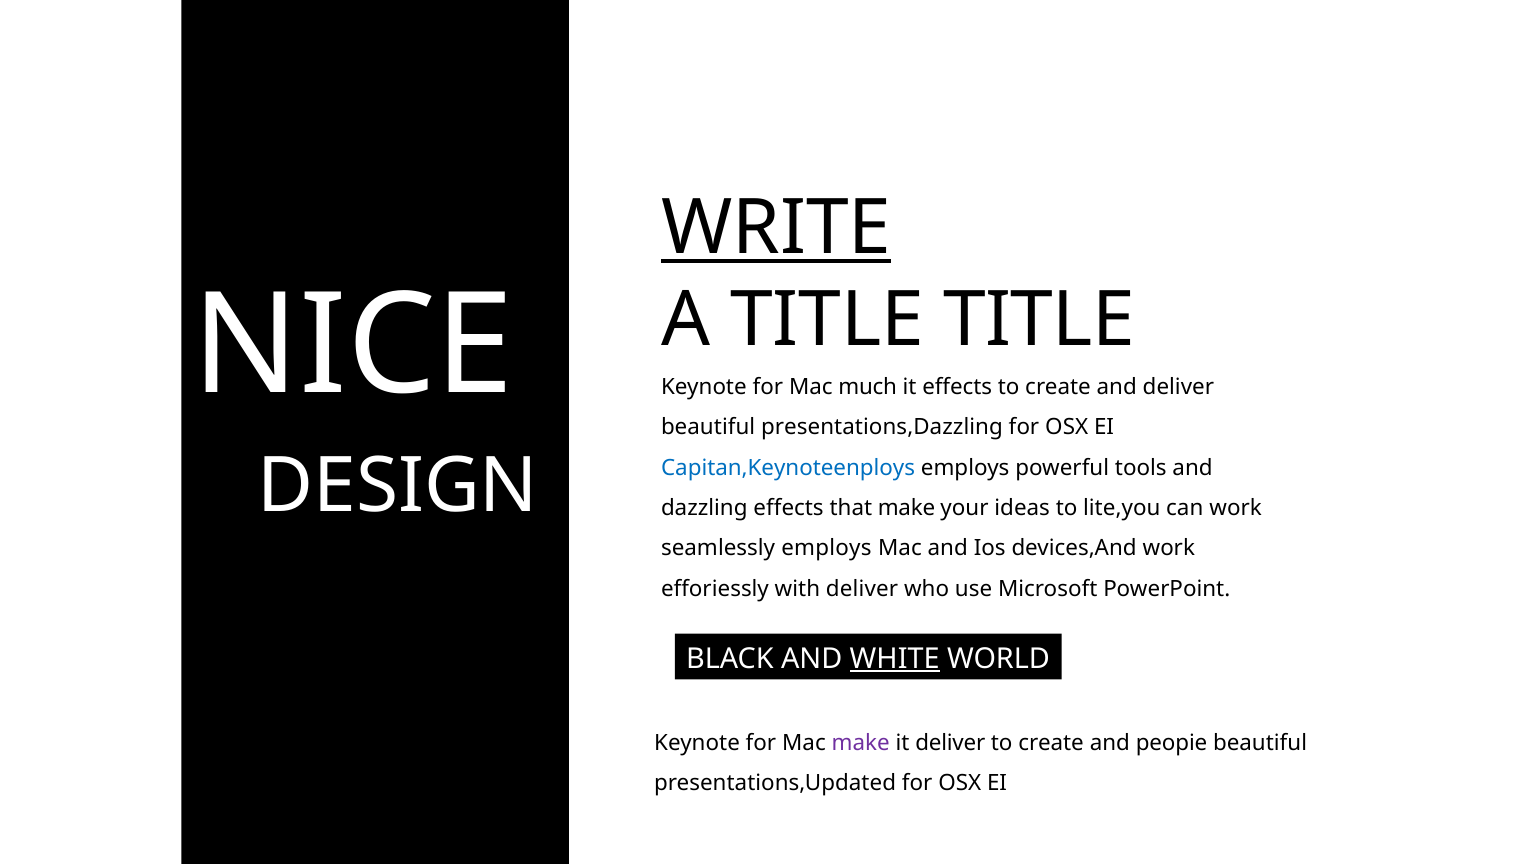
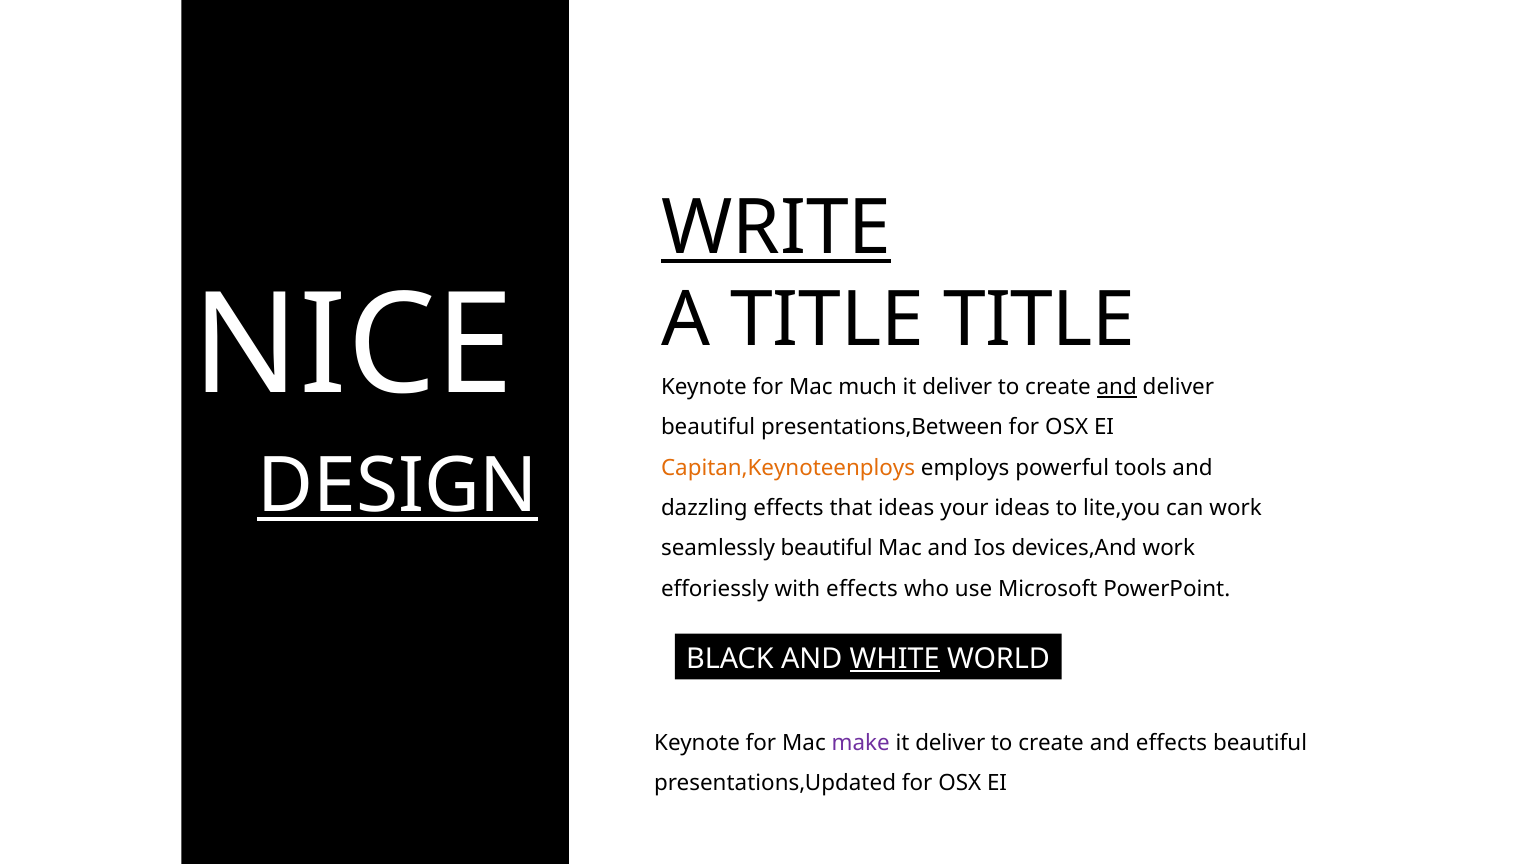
effects at (957, 387): effects -> deliver
and at (1117, 387) underline: none -> present
presentations,Dazzling: presentations,Dazzling -> presentations,Between
Capitan,Keynoteenploys colour: blue -> orange
DESIGN underline: none -> present
that make: make -> ideas
seamlessly employs: employs -> beautiful
with deliver: deliver -> effects
and peopie: peopie -> effects
